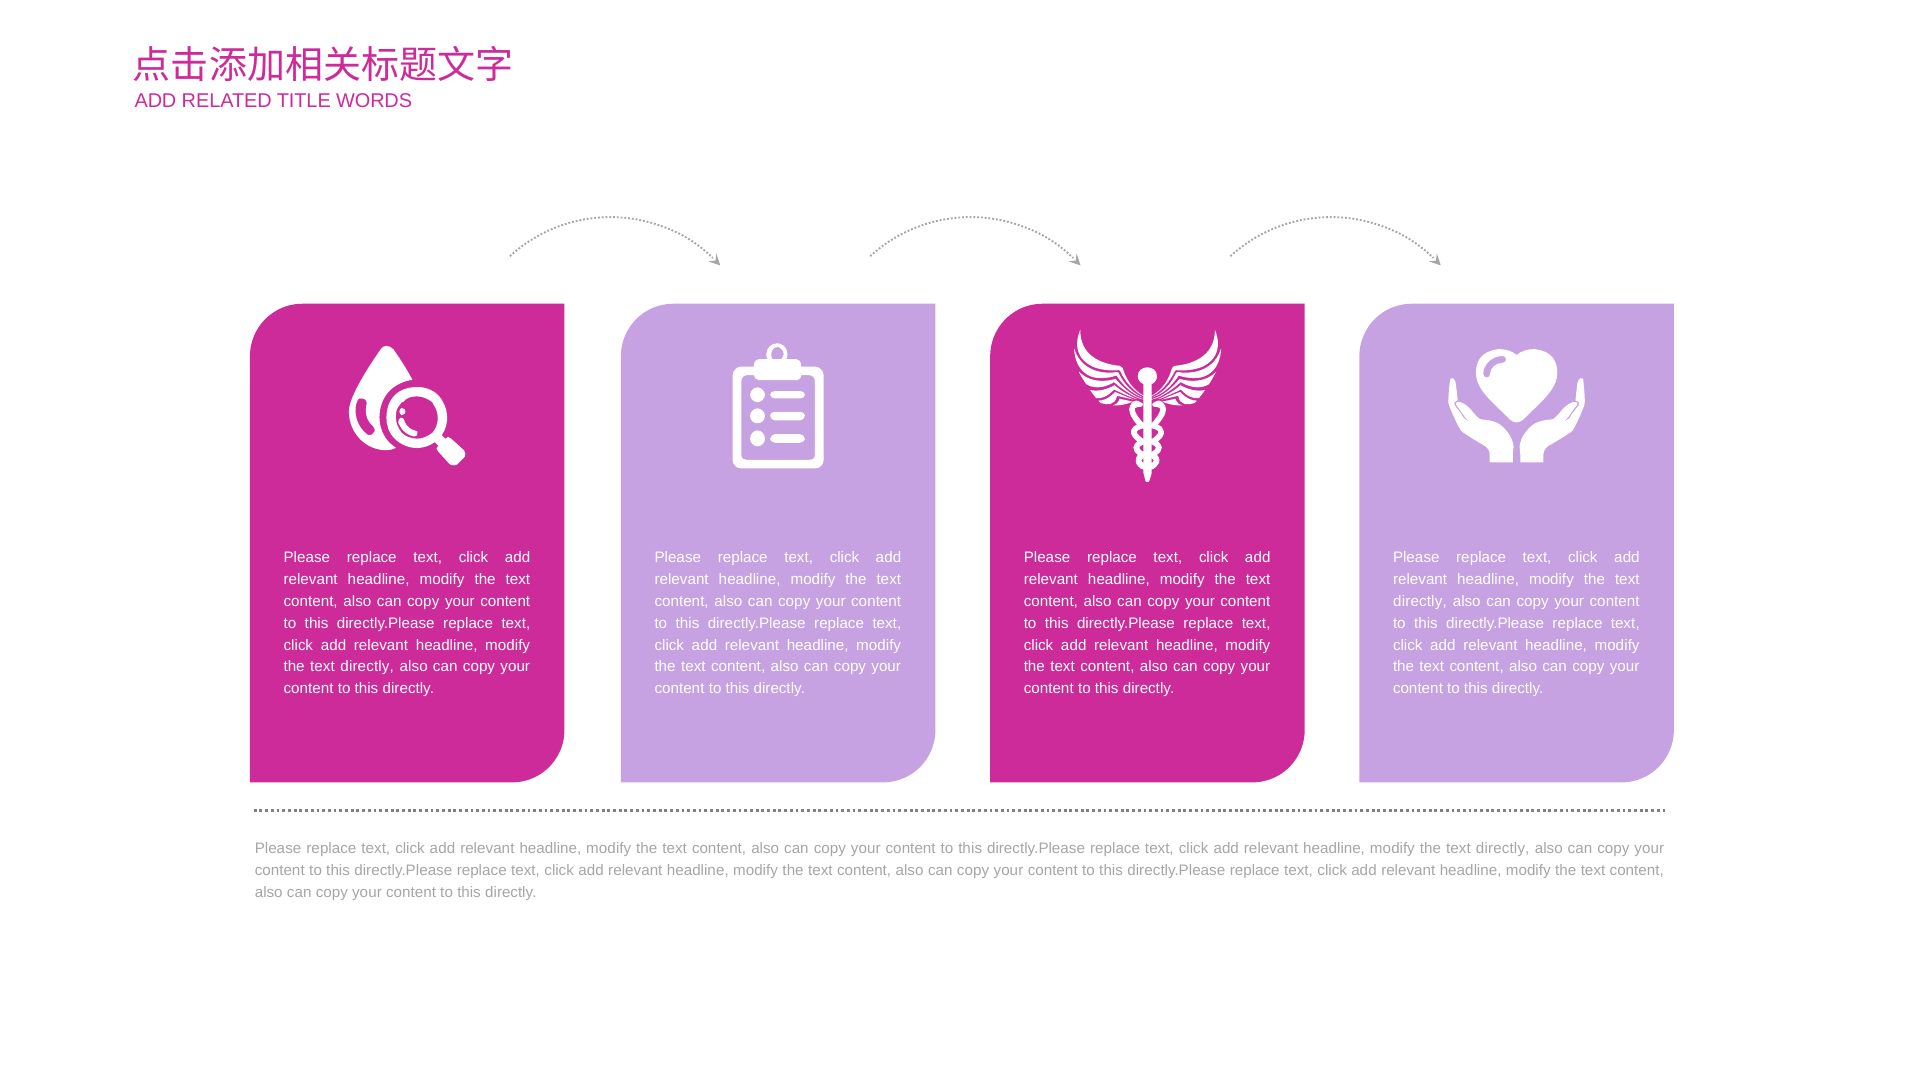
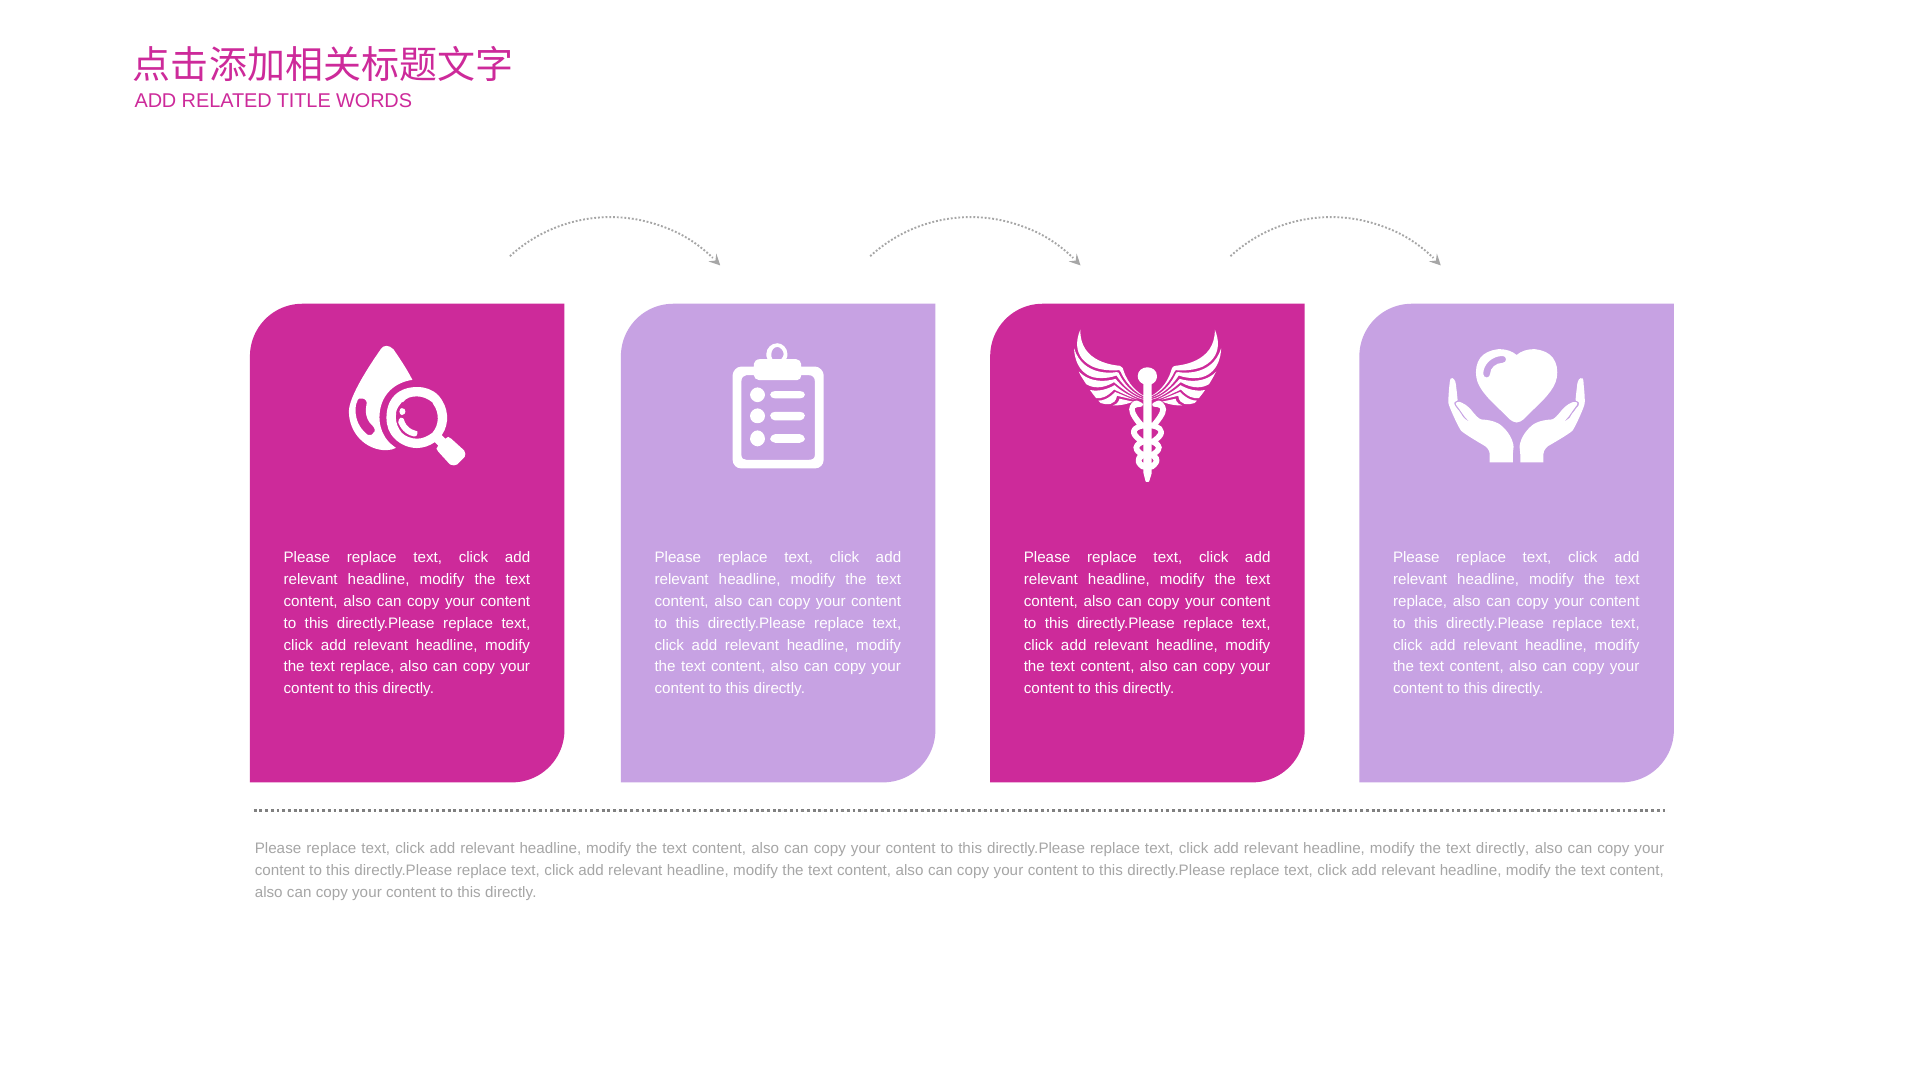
directly at (1420, 602): directly -> replace
directly at (367, 667): directly -> replace
